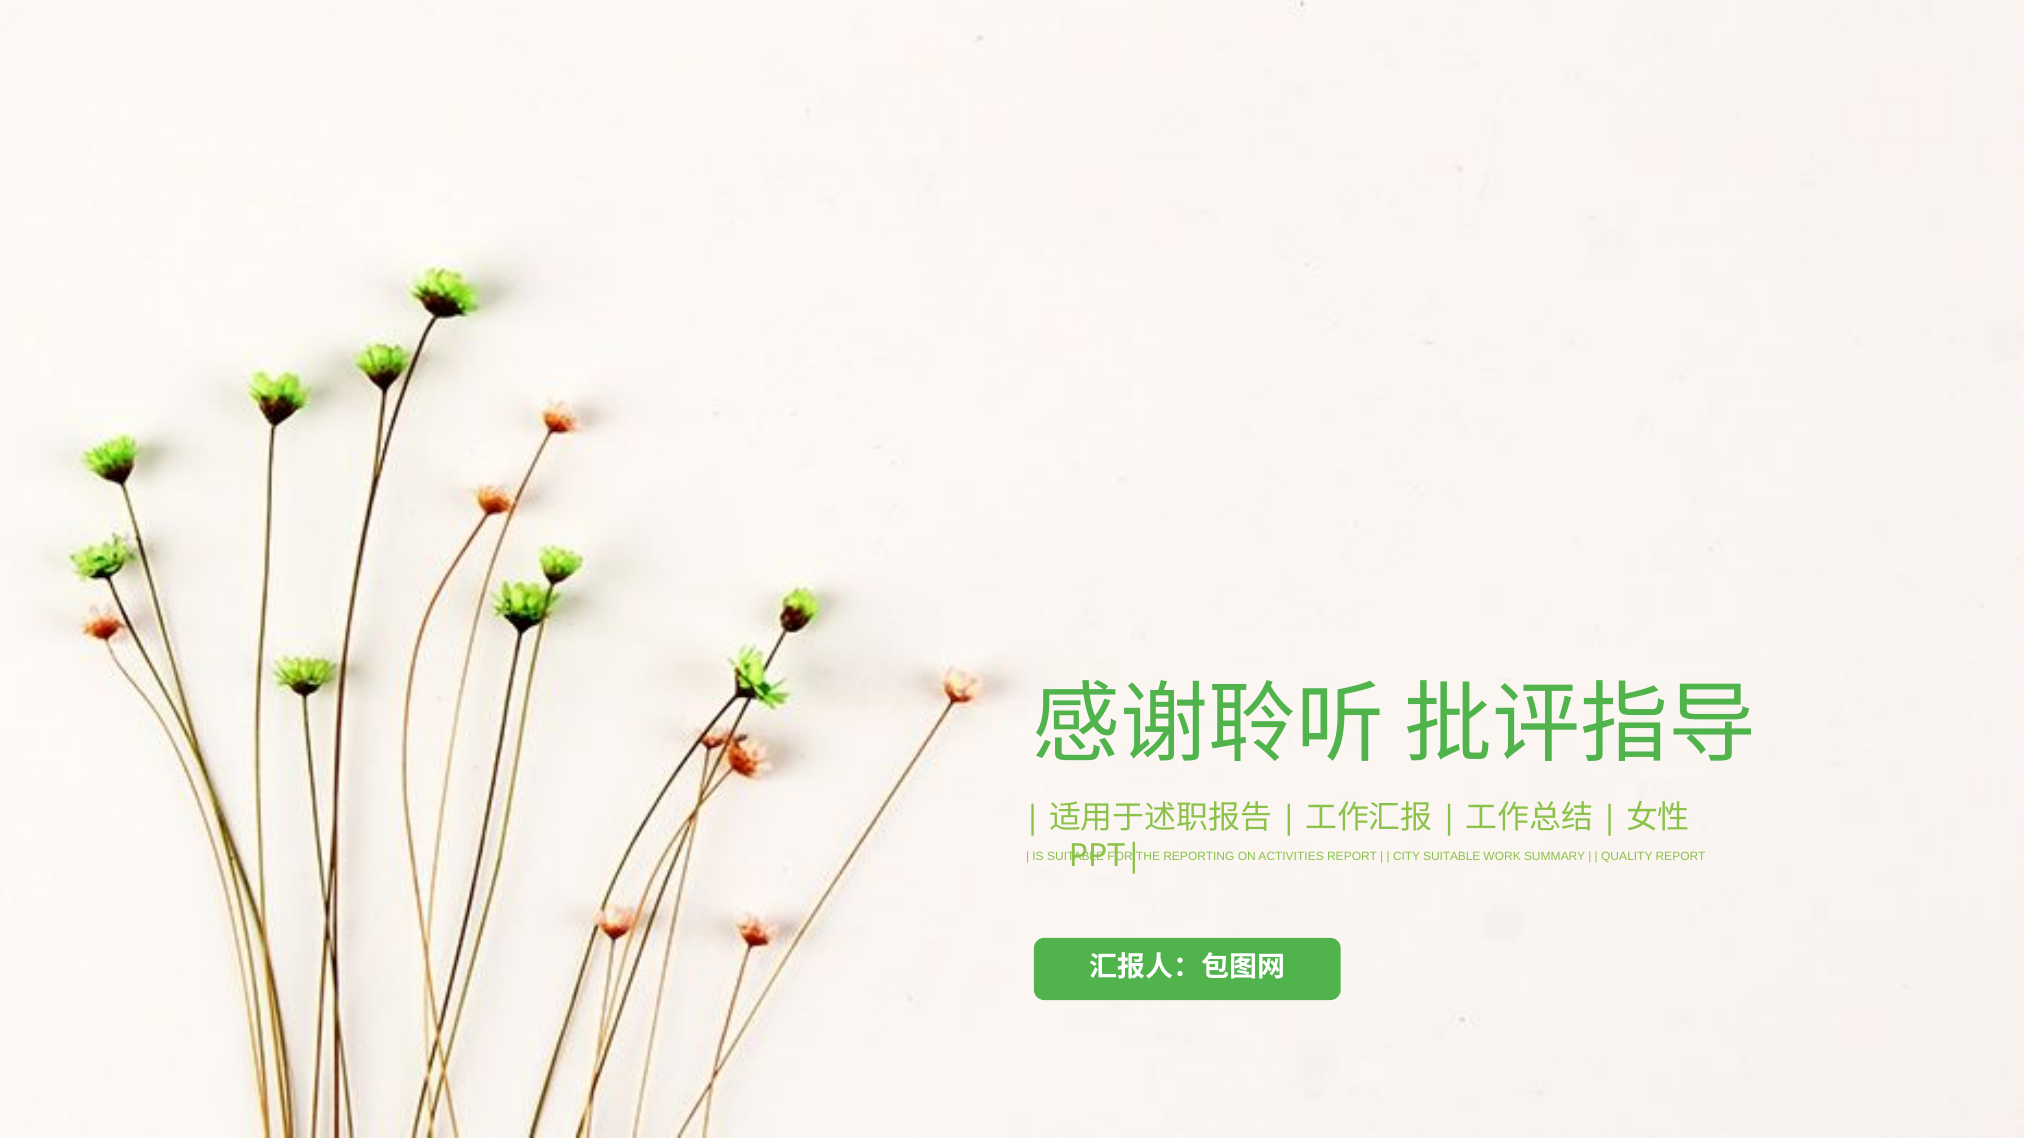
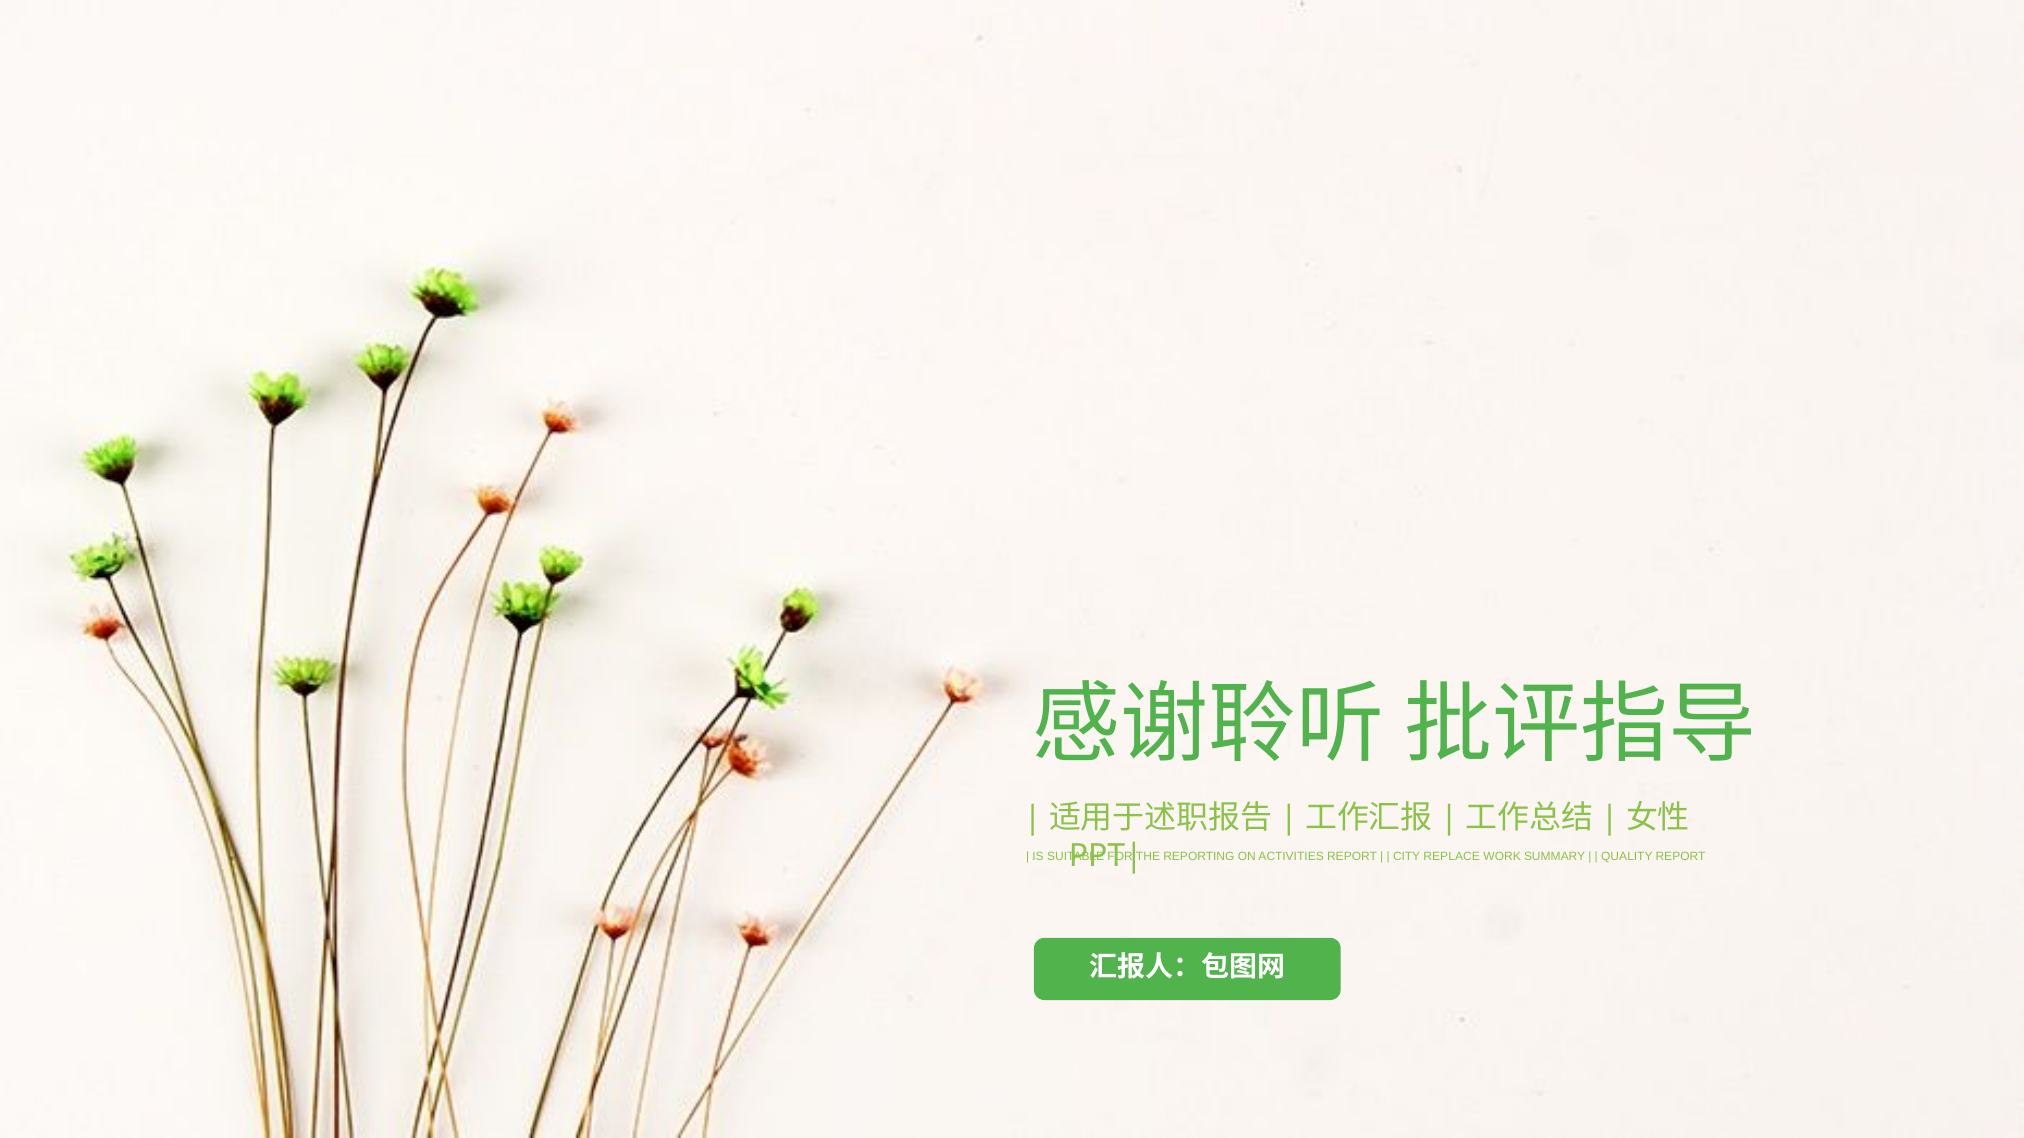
CITY SUITABLE: SUITABLE -> REPLACE
